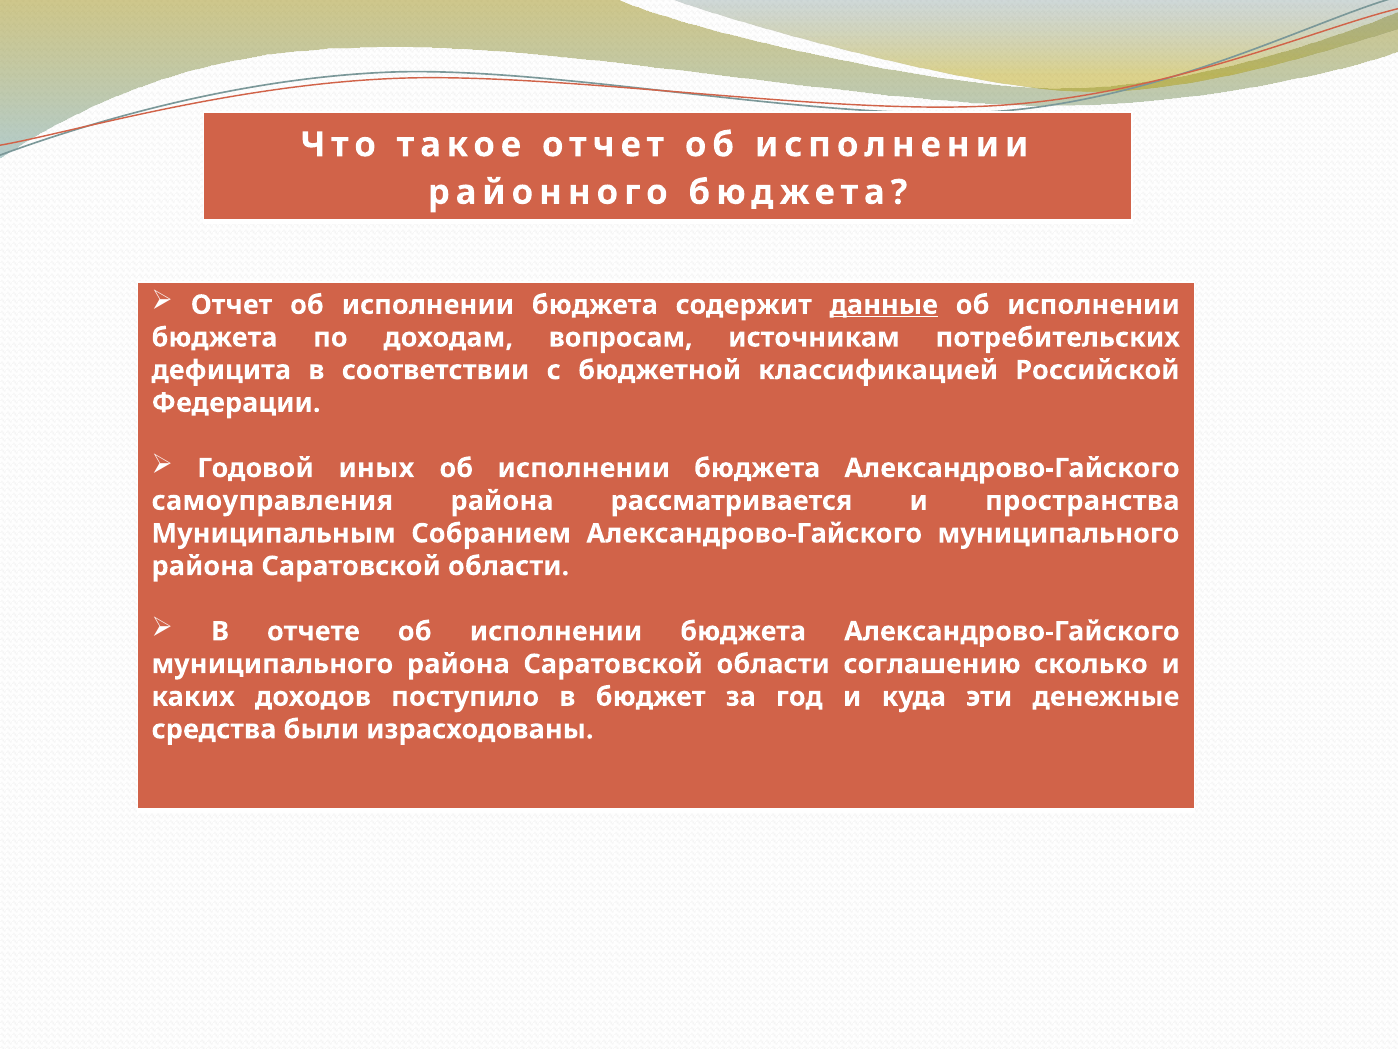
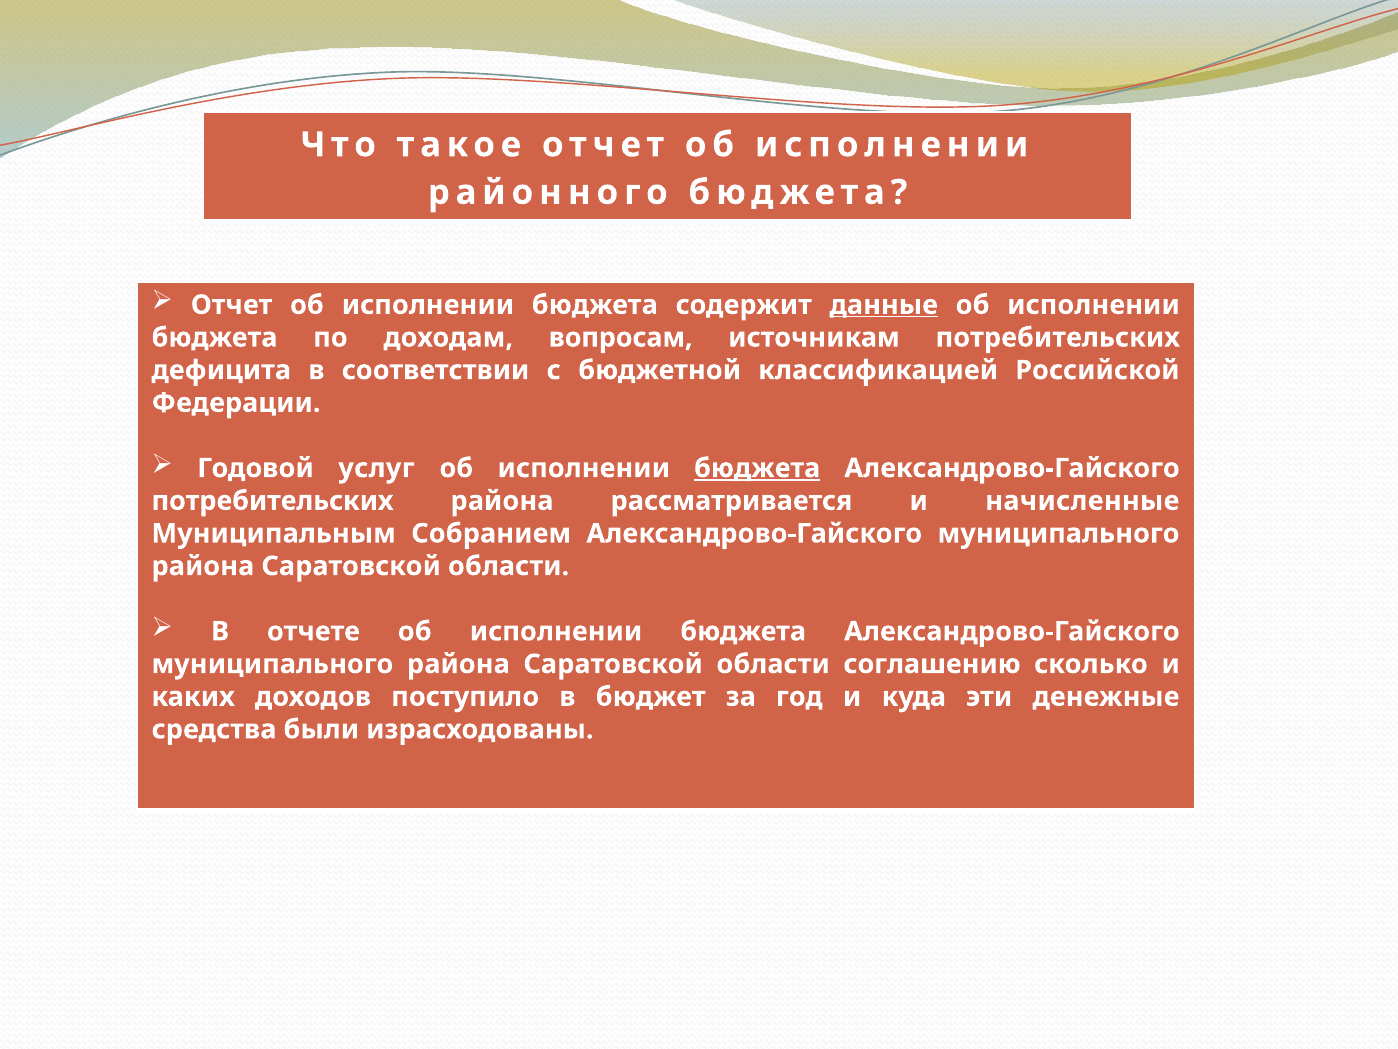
иных: иных -> услуг
бюджета at (757, 468) underline: none -> present
самоуправления at (272, 501): самоуправления -> потребительских
пространства: пространства -> начисленные
